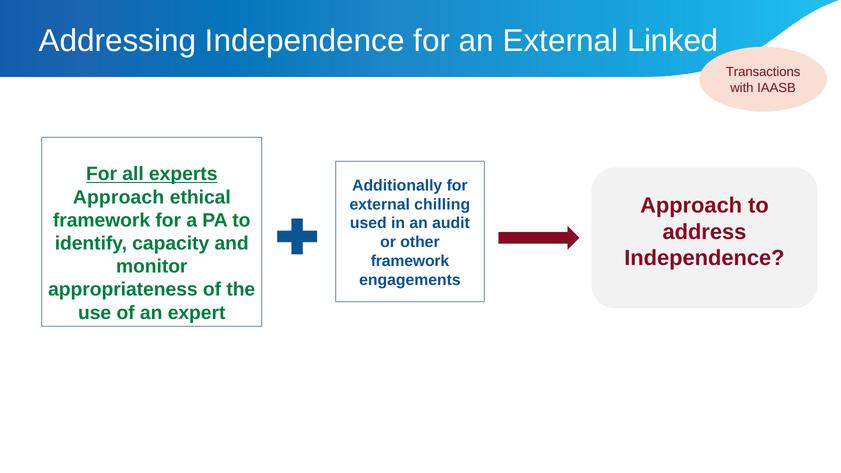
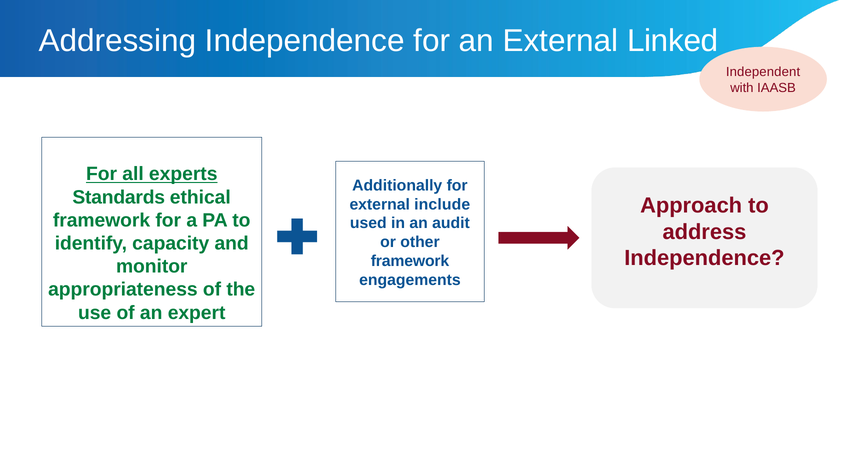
Transactions: Transactions -> Independent
Approach at (119, 197): Approach -> Standards
chilling: chilling -> include
